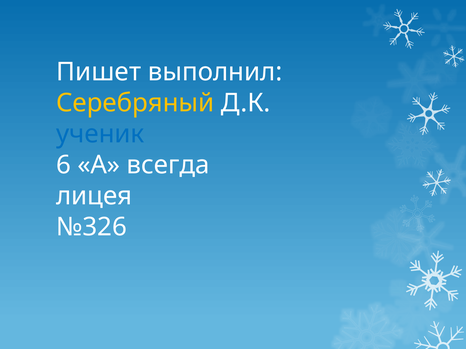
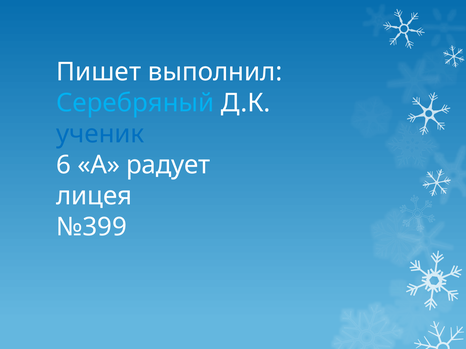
Серебряный colour: yellow -> light blue
всегда: всегда -> радует
№326: №326 -> №399
